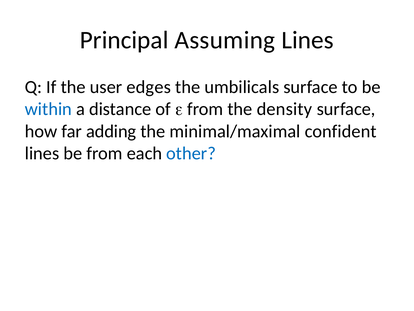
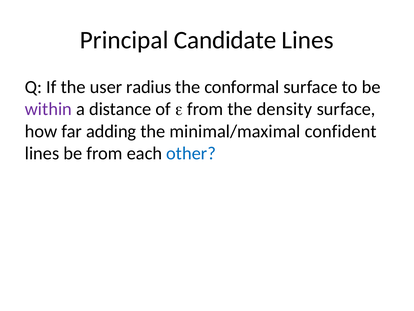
Assuming: Assuming -> Candidate
edges: edges -> radius
umbilicals: umbilicals -> conformal
within colour: blue -> purple
